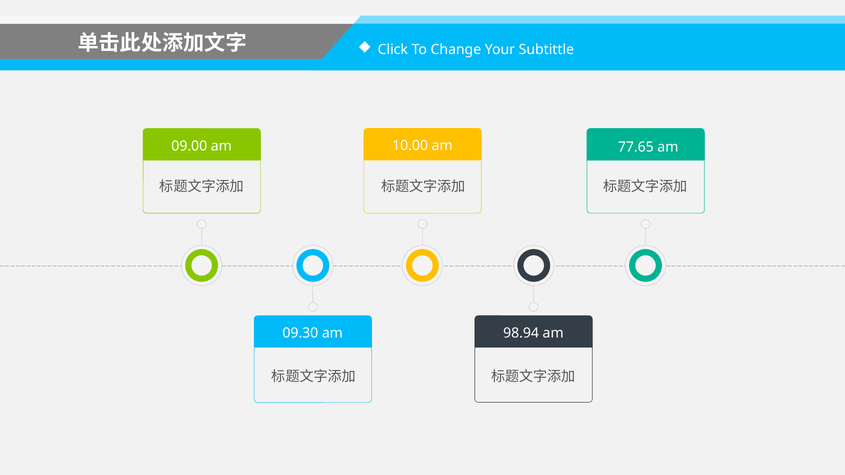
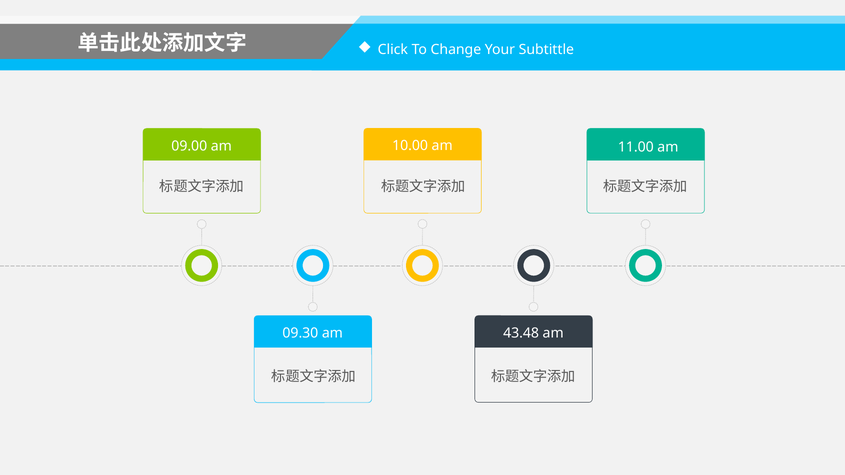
77.65: 77.65 -> 11.00
98.94: 98.94 -> 43.48
